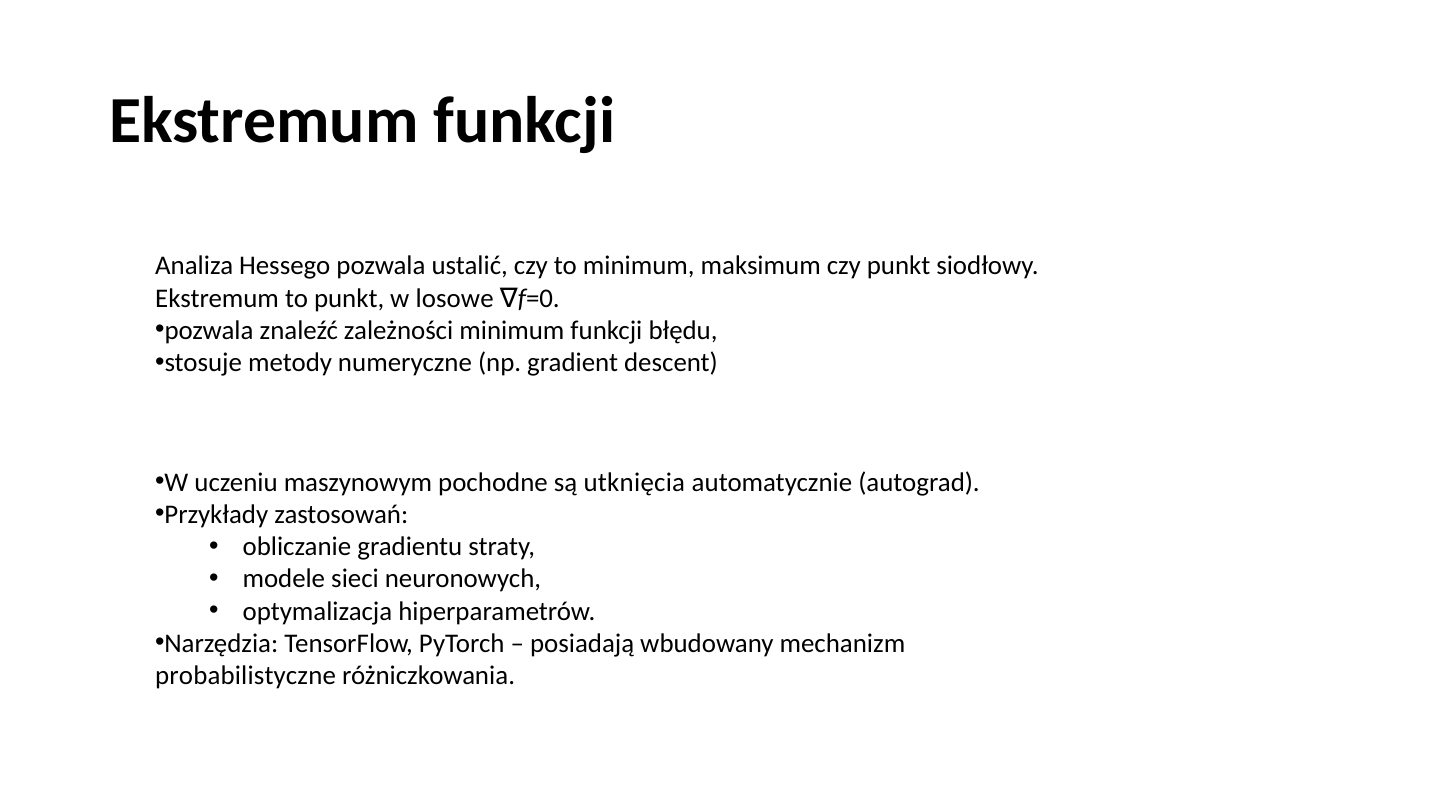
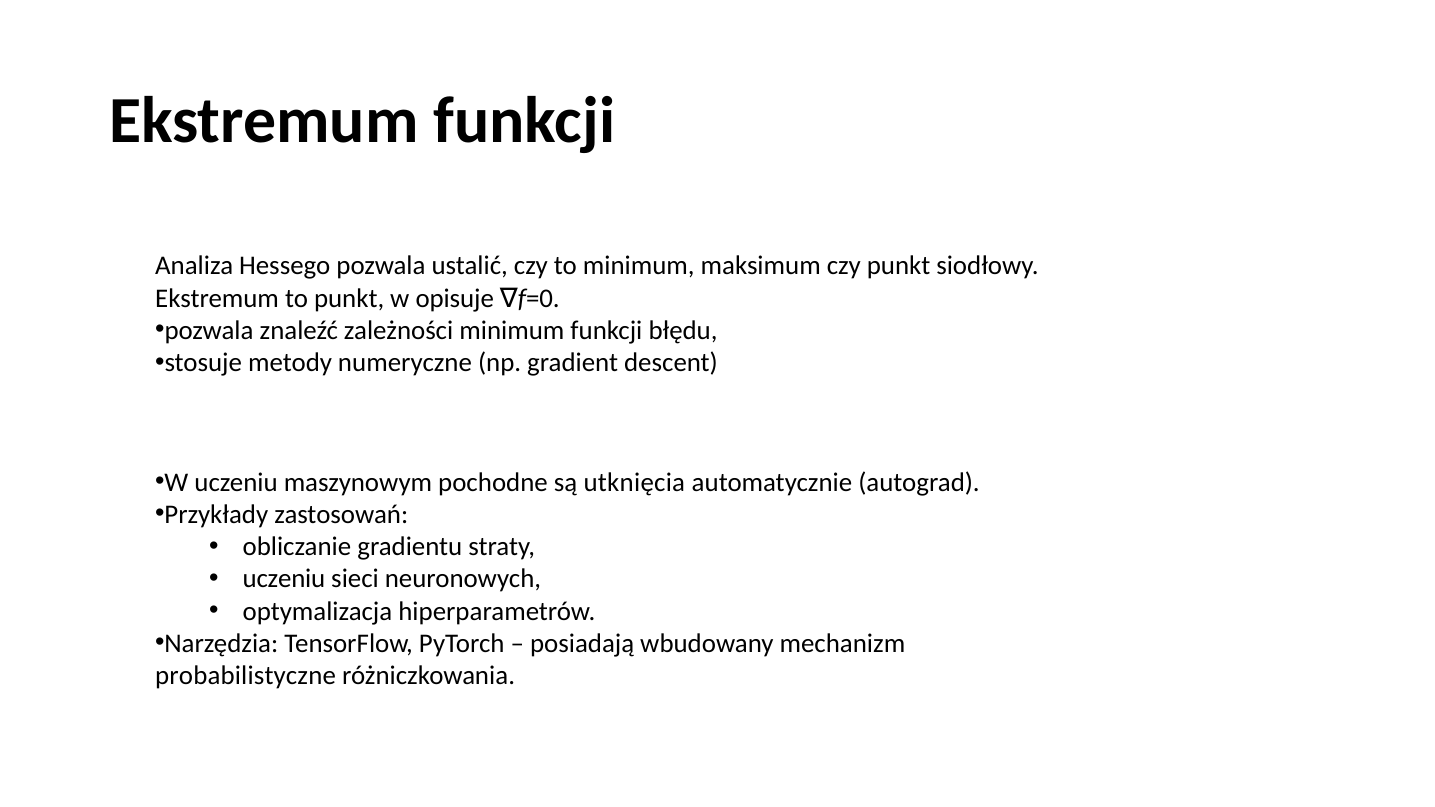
losowe: losowe -> opisuje
modele at (284, 579): modele -> uczeniu
